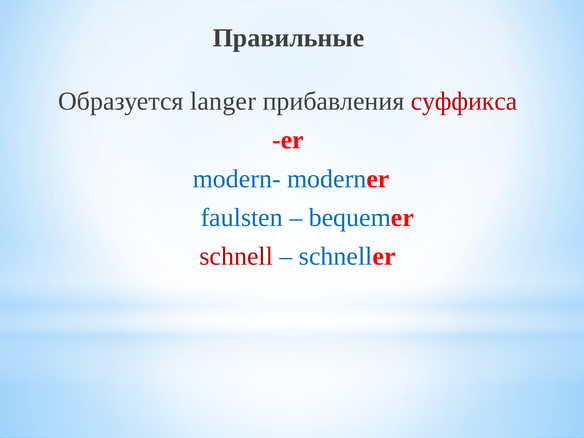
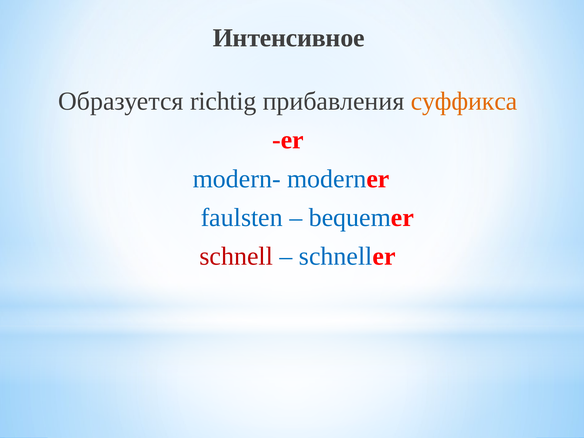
Правильные: Правильные -> Интенсивное
langer: langer -> richtig
суффикса colour: red -> orange
